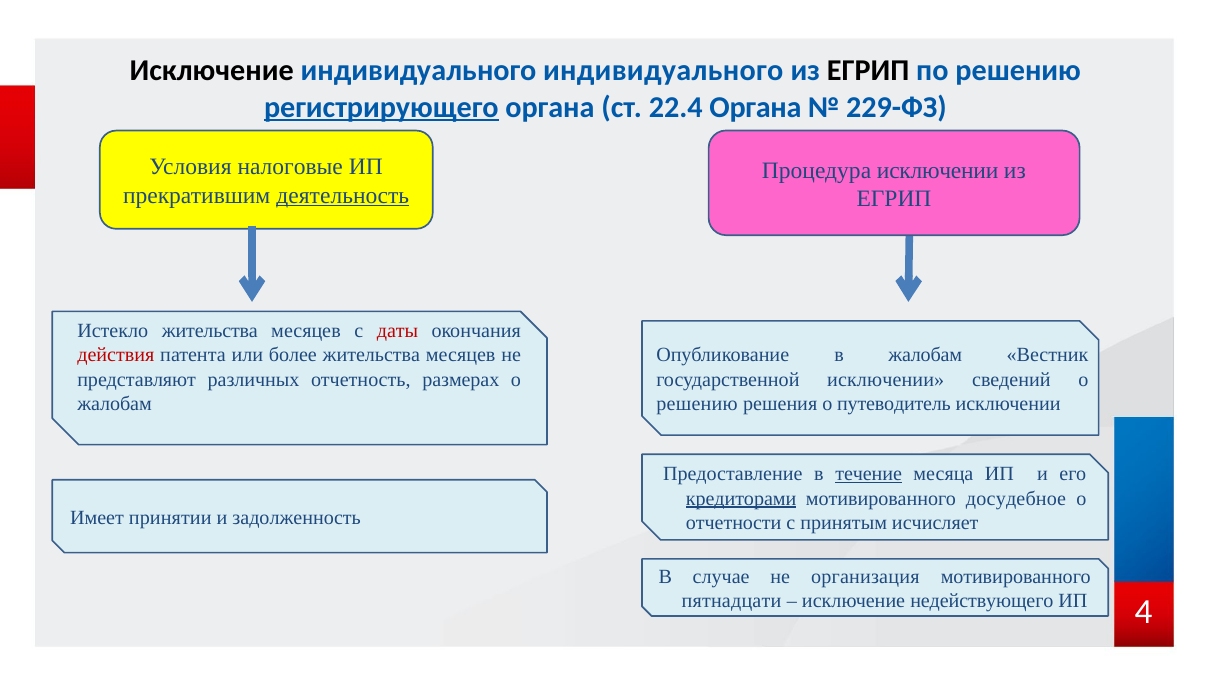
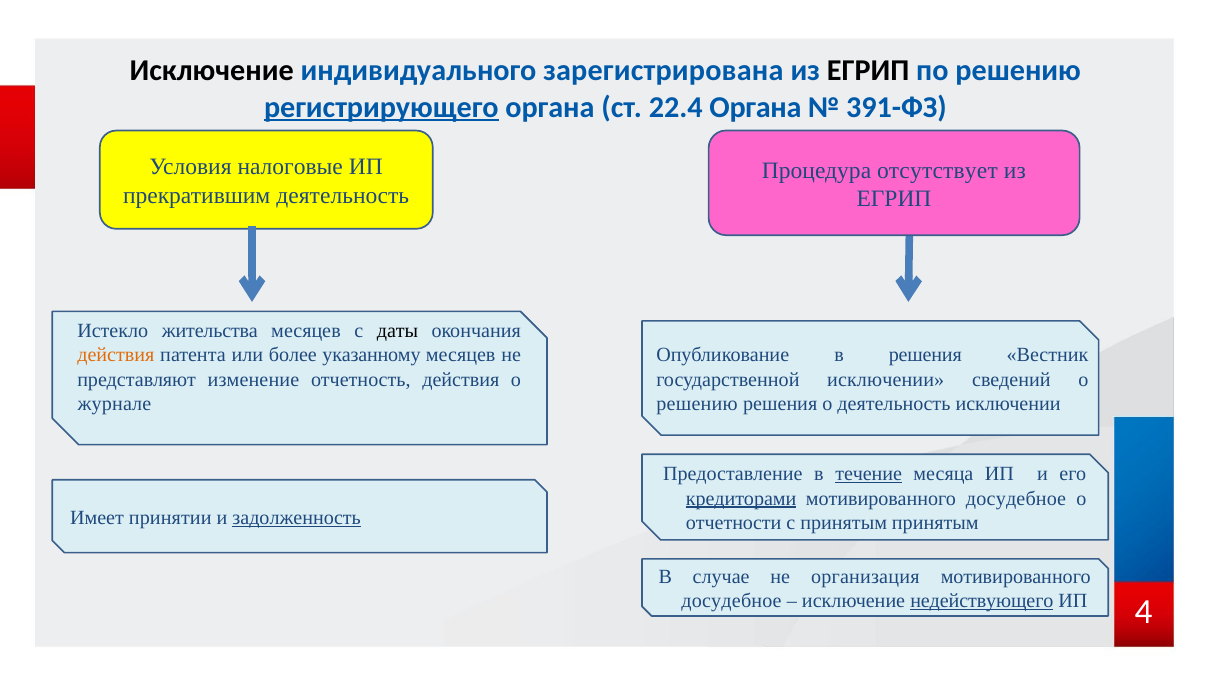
индивидуального индивидуального: индивидуального -> зарегистрирована
229-ФЗ: 229-ФЗ -> 391-ФЗ
Процедура исключении: исключении -> отсутствует
деятельность at (343, 195) underline: present -> none
даты colour: red -> black
действия at (116, 355) colour: red -> orange
более жительства: жительства -> указанному
в жалобам: жалобам -> решения
различных: различных -> изменение
отчетность размерах: размерах -> действия
жалобам at (115, 403): жалобам -> журнале
о путеводитель: путеводитель -> деятельность
задолженность underline: none -> present
принятым исчисляет: исчисляет -> принятым
пятнадцати at (731, 600): пятнадцати -> досудебное
недействующего underline: none -> present
